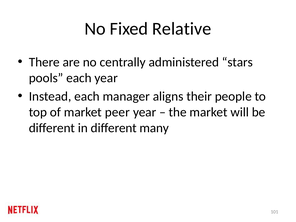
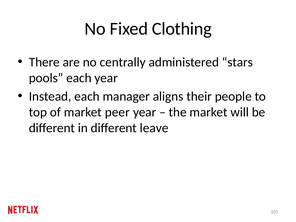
Relative: Relative -> Clothing
many: many -> leave
